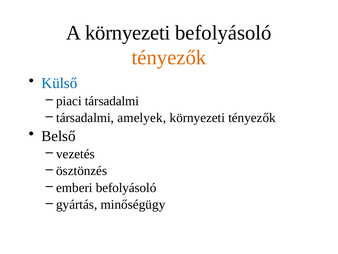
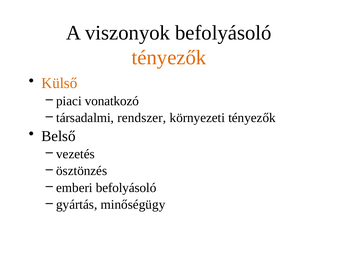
A környezeti: környezeti -> viszonyok
Külső colour: blue -> orange
piaci társadalmi: társadalmi -> vonatkozó
amelyek: amelyek -> rendszer
